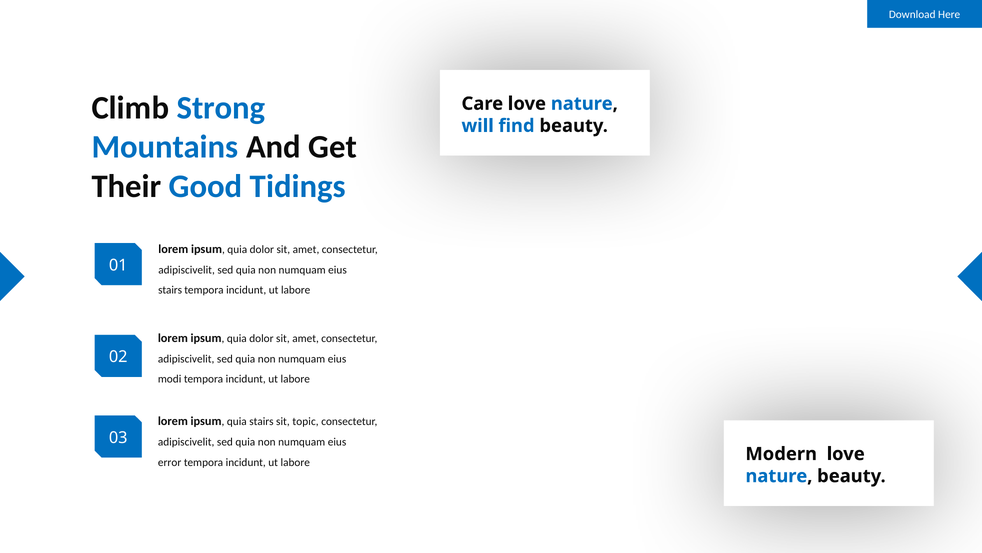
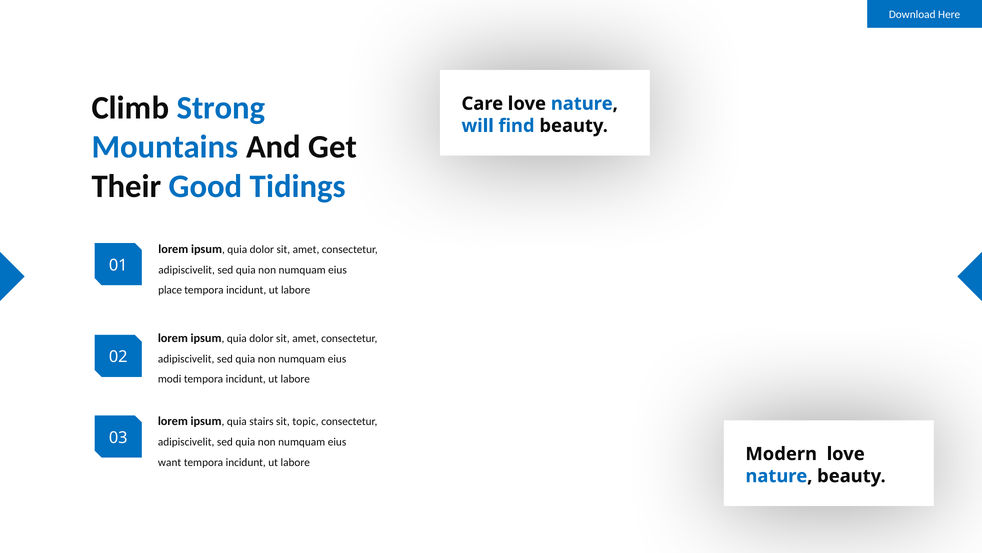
stairs at (170, 290): stairs -> place
error: error -> want
